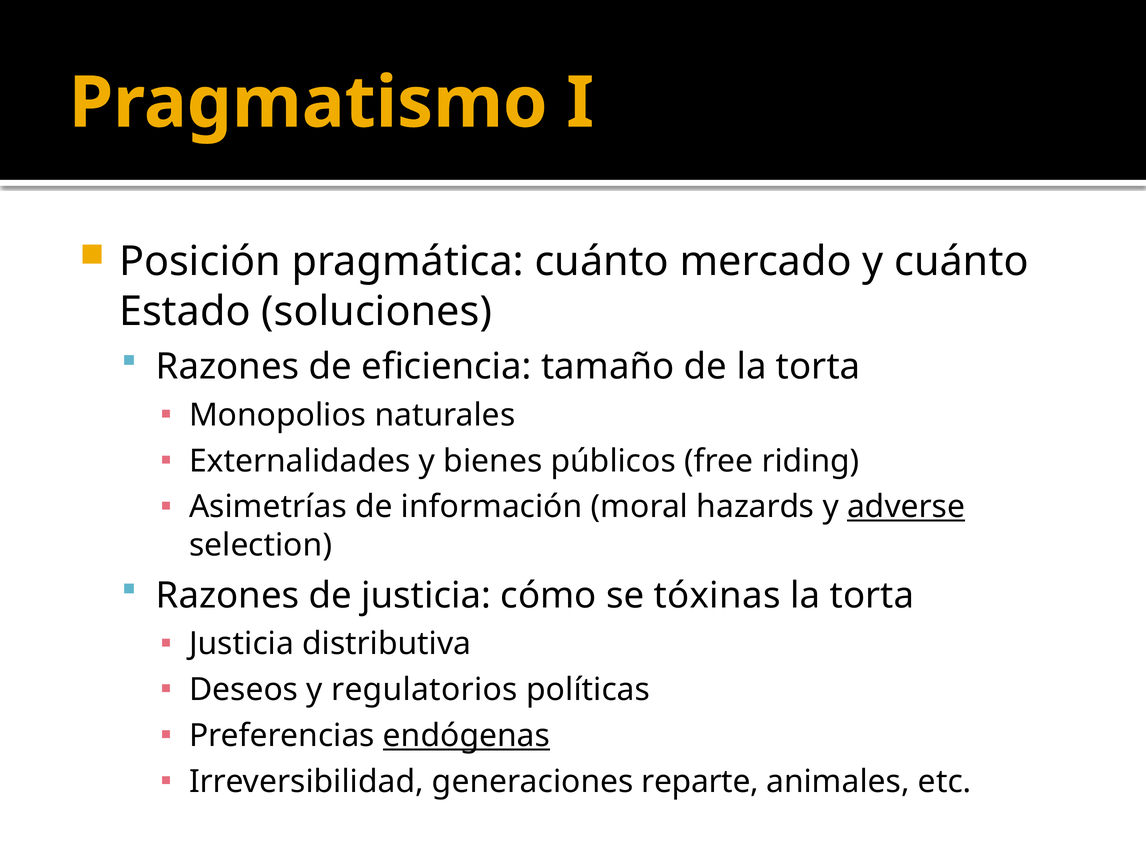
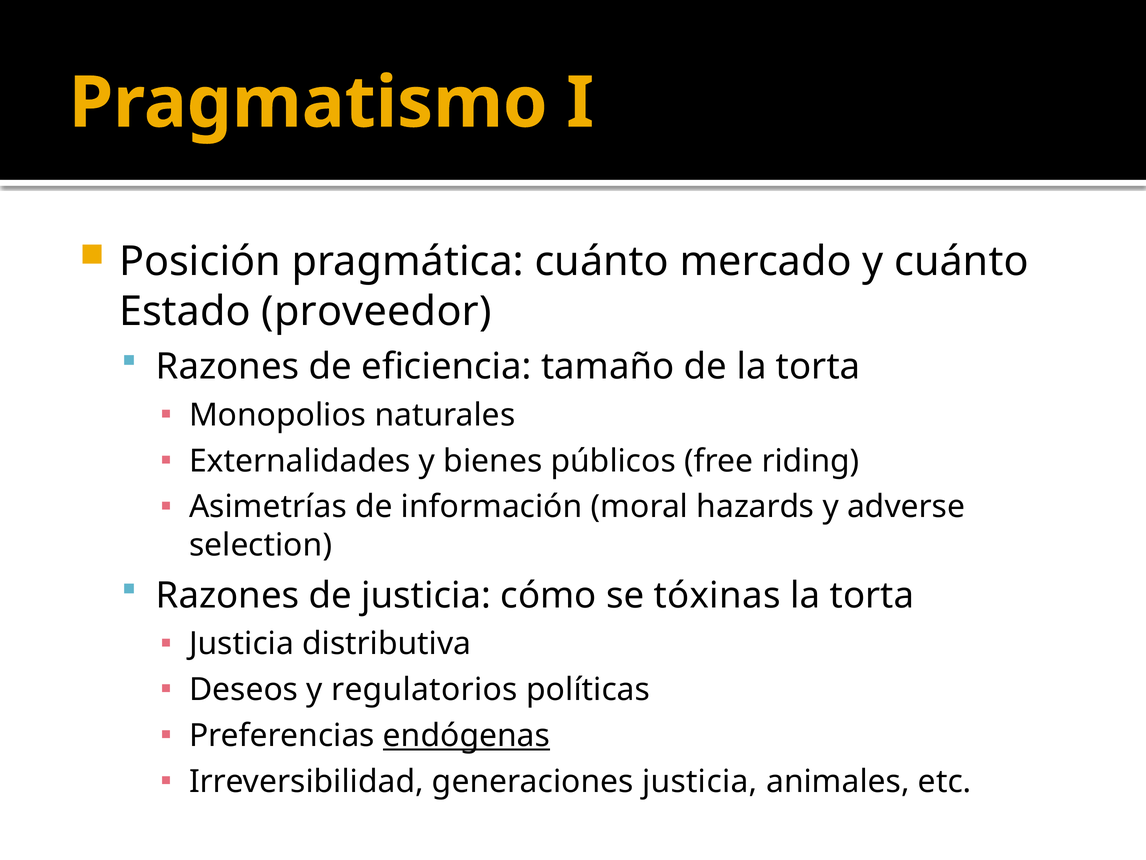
soluciones: soluciones -> proveedor
adverse underline: present -> none
generaciones reparte: reparte -> justicia
